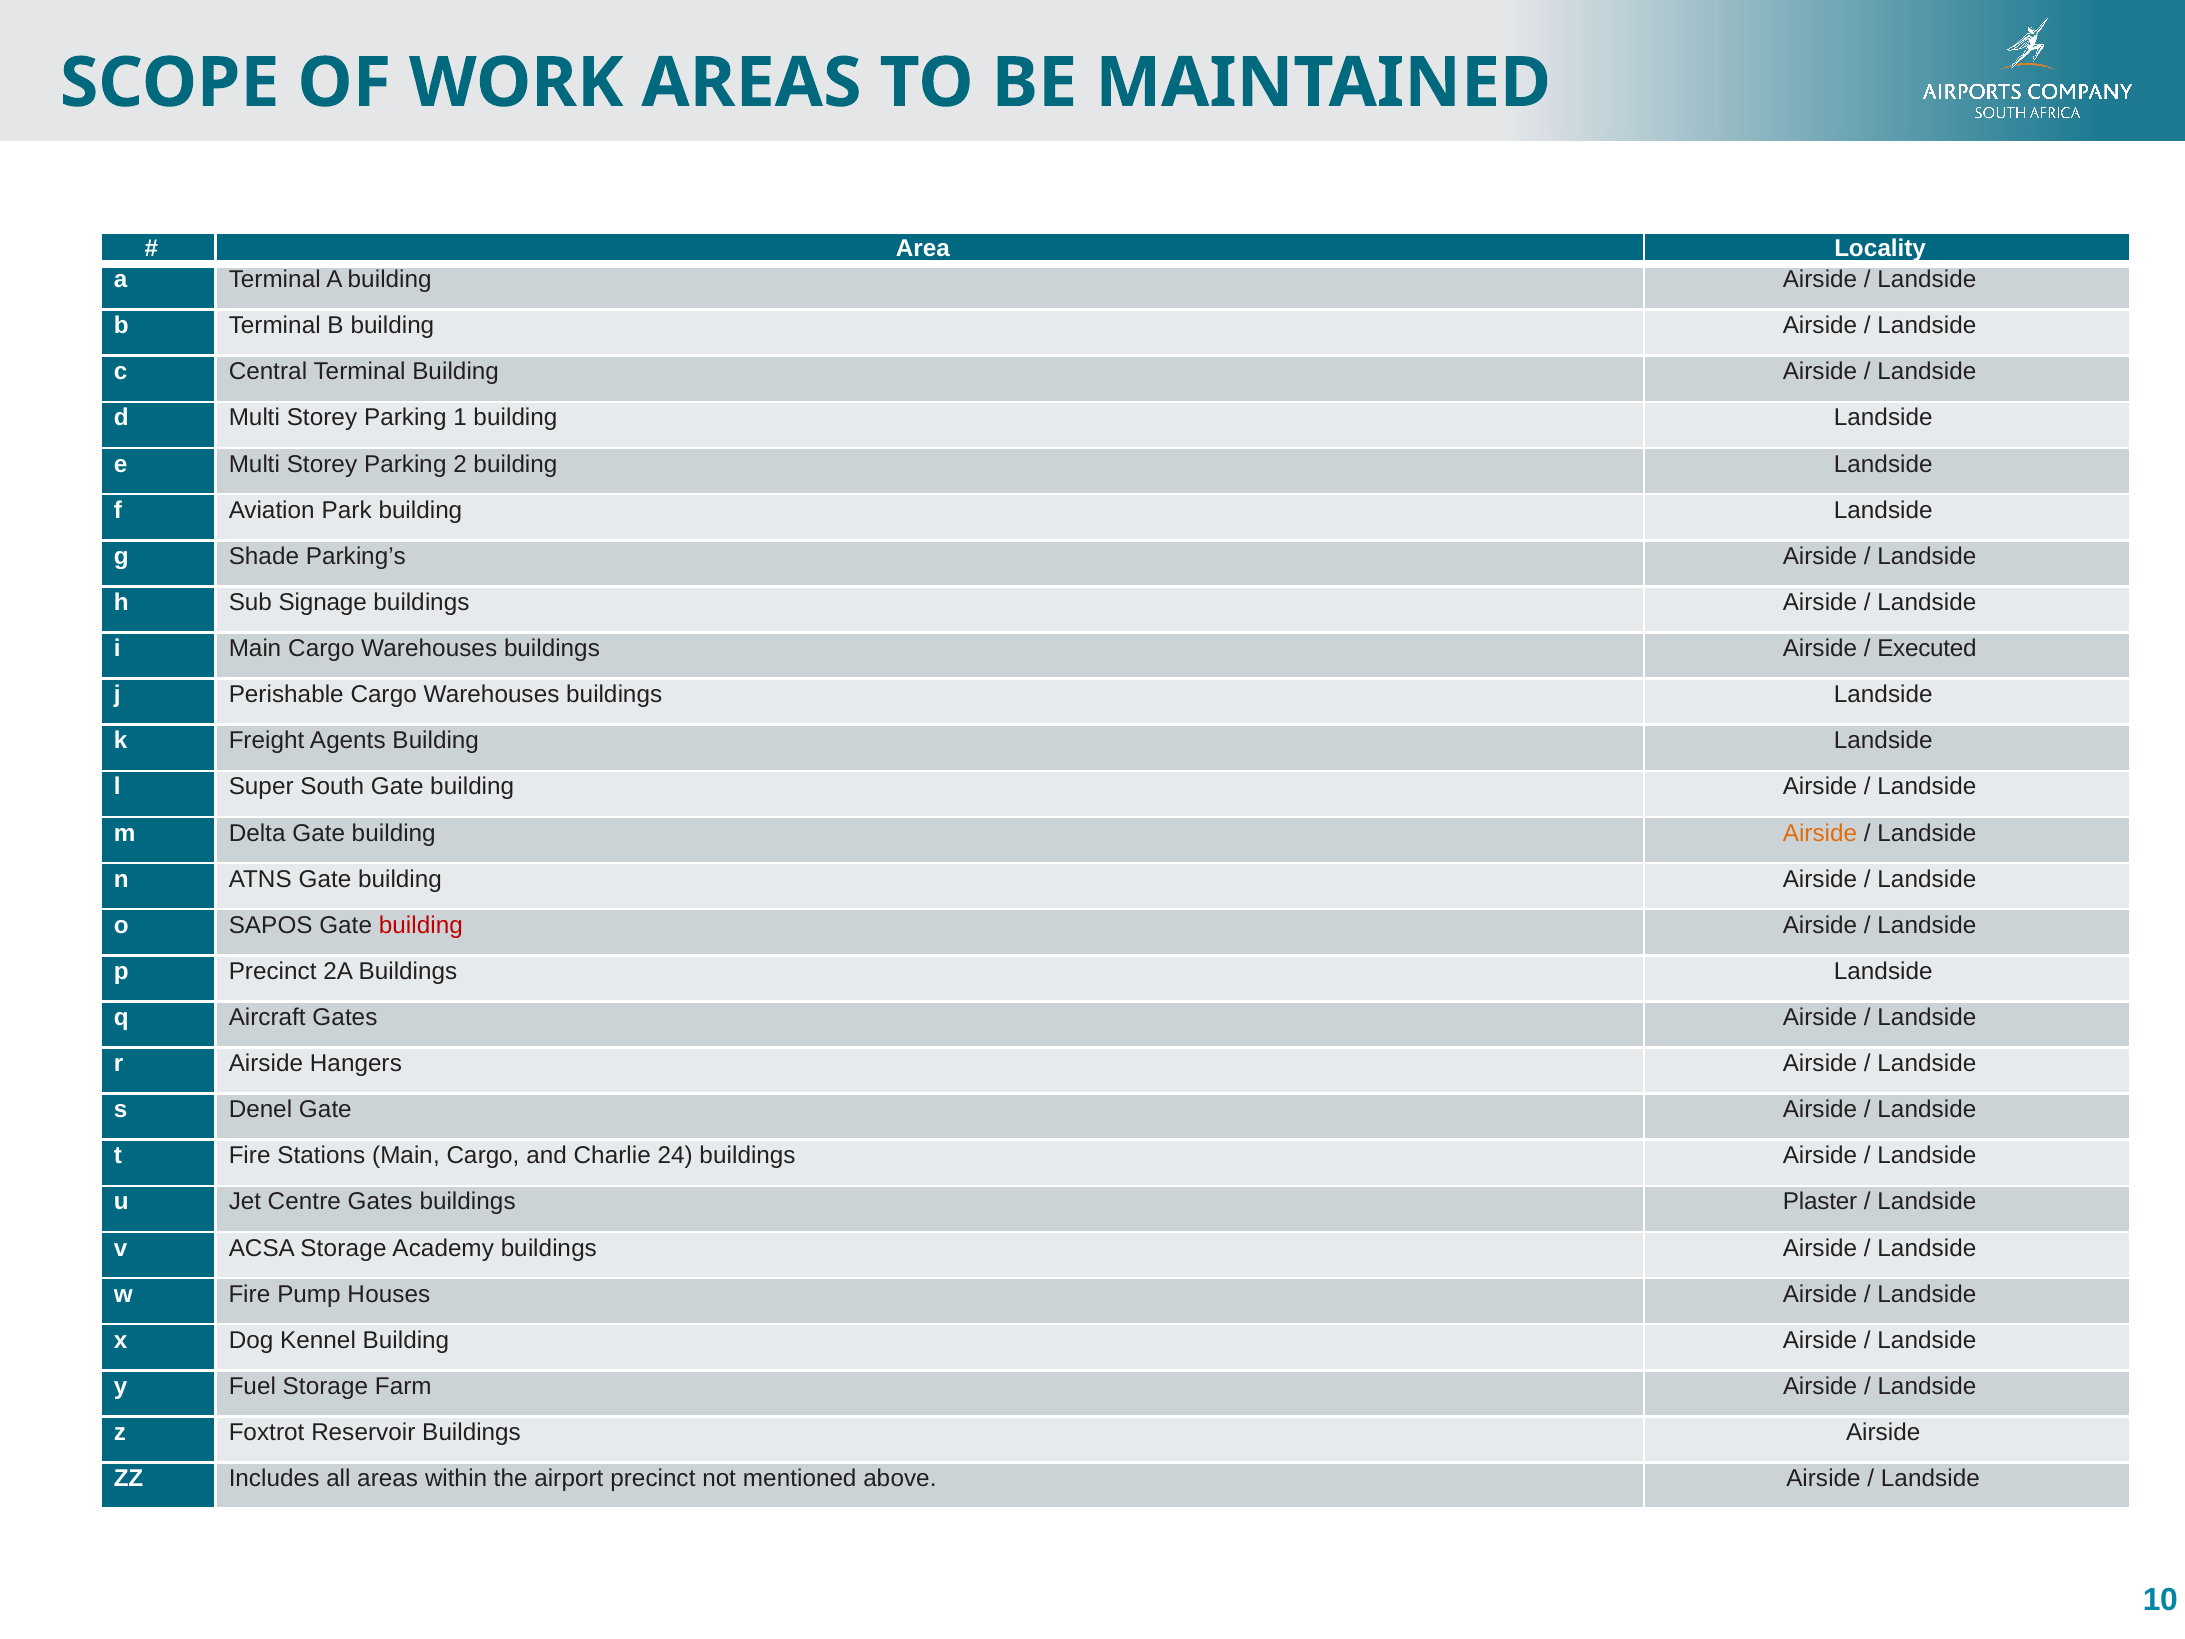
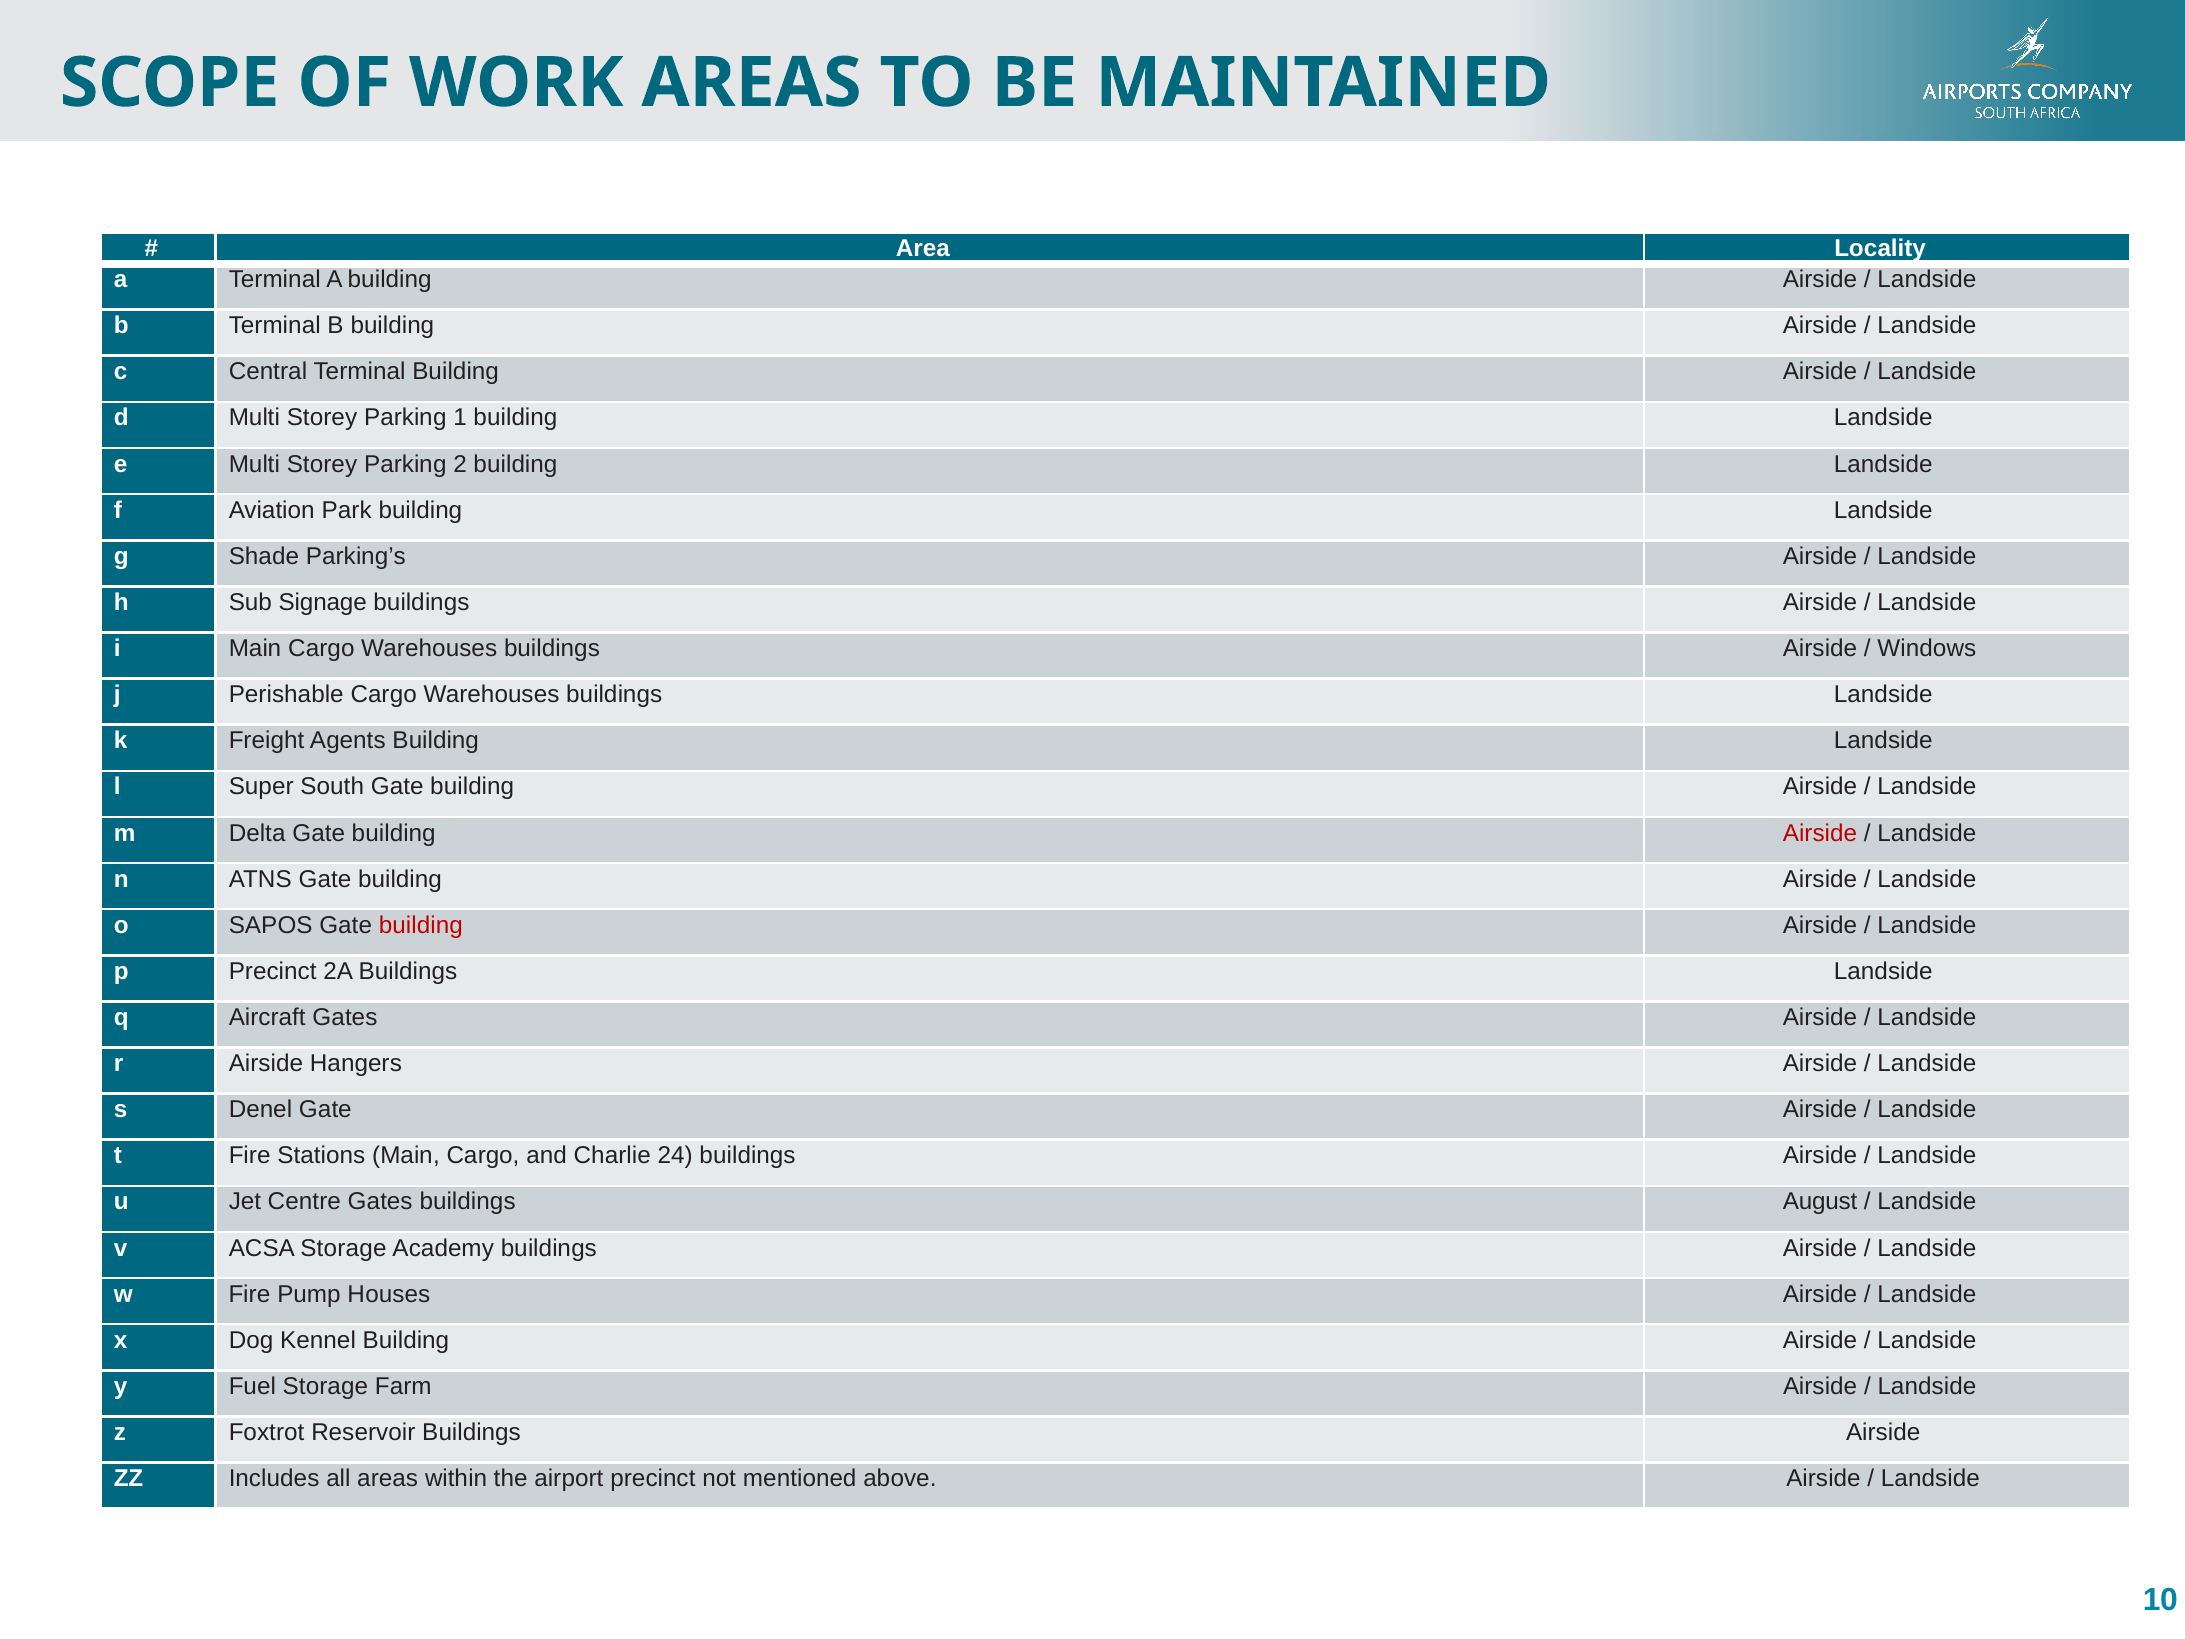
Executed: Executed -> Windows
Airside at (1820, 833) colour: orange -> red
Plaster: Plaster -> August
